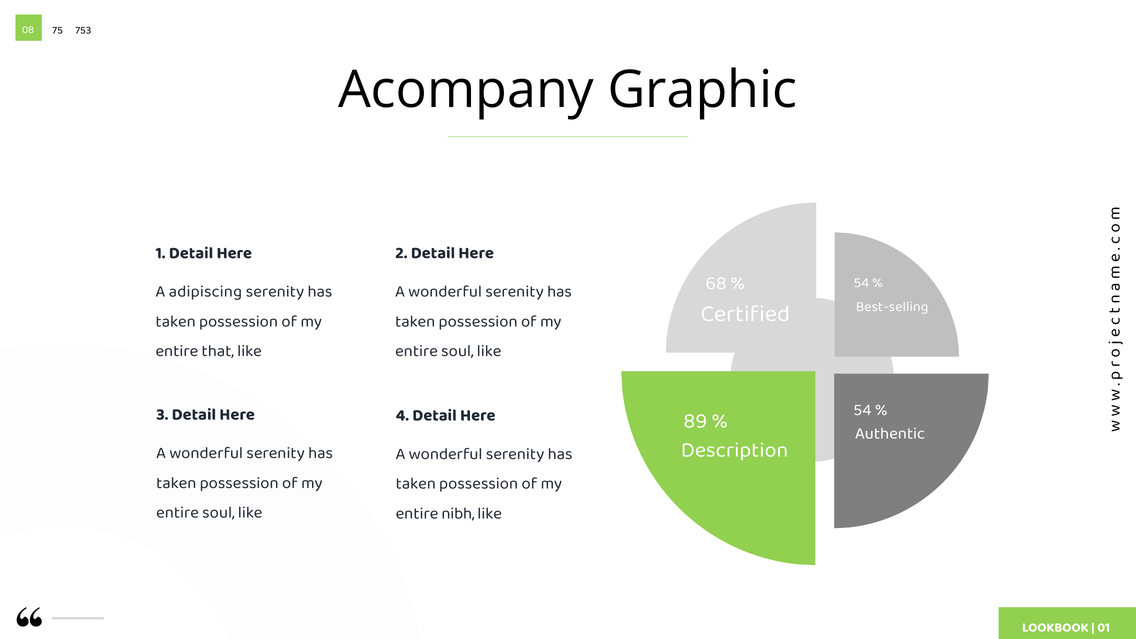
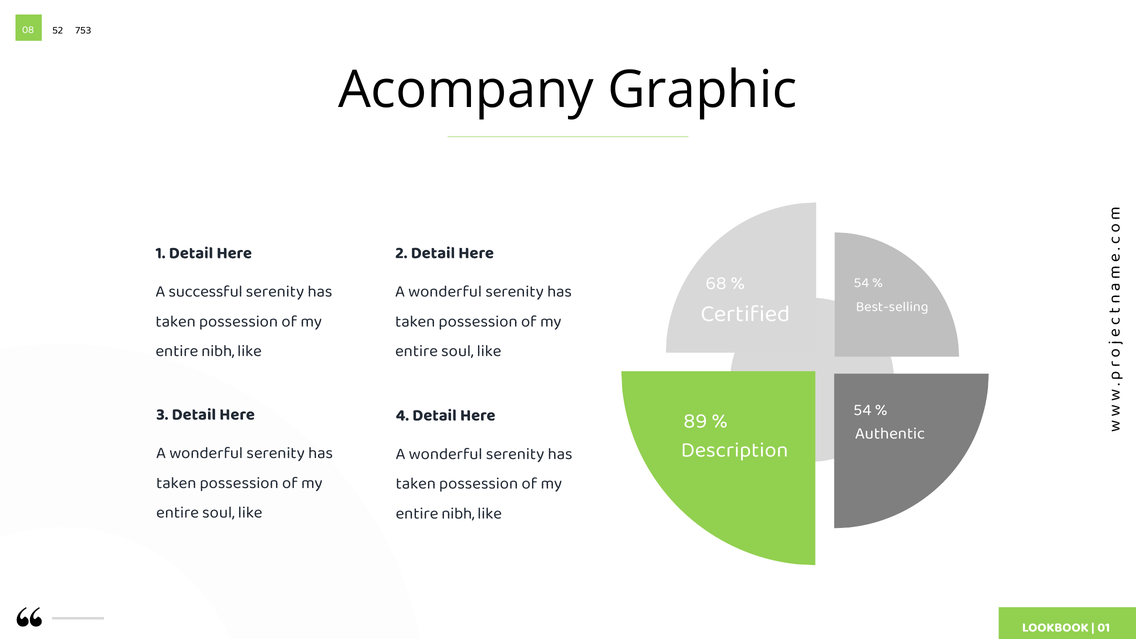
75: 75 -> 52
adipiscing: adipiscing -> successful
that at (218, 351): that -> nibh
